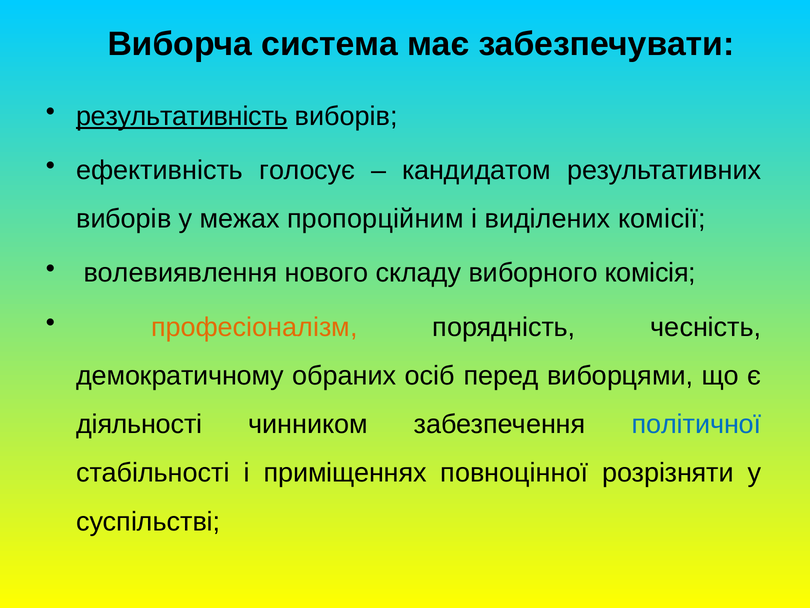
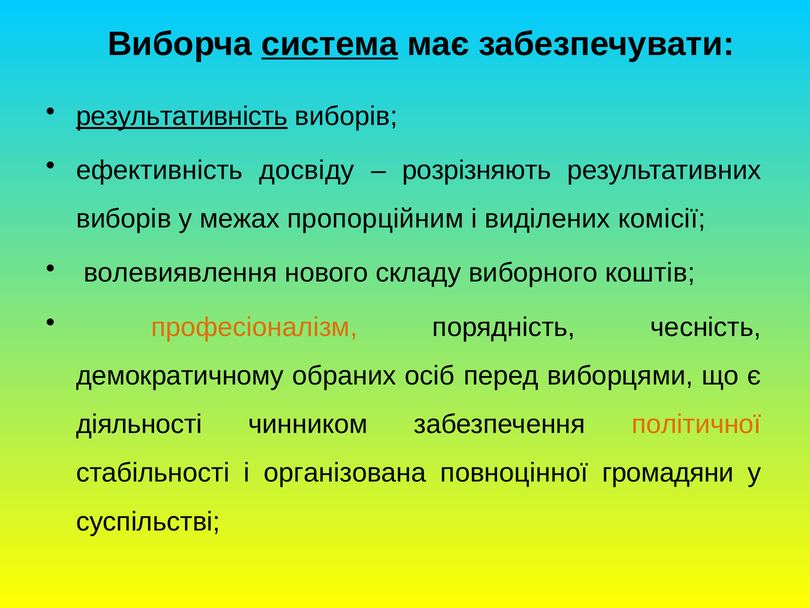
система underline: none -> present
голосує: голосує -> досвіду
кандидатом: кандидатом -> розрізняють
комісія: комісія -> коштів
політичної colour: blue -> orange
приміщеннях: приміщеннях -> організована
розрізняти: розрізняти -> громадяни
